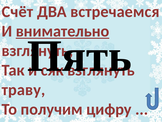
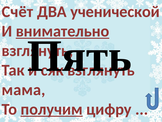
встречаемся: встречаемся -> ученической
траву: траву -> мама
получим underline: none -> present
